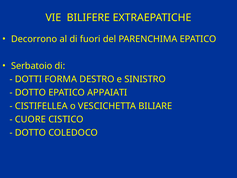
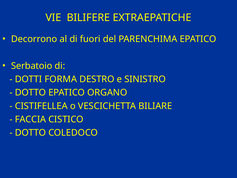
APPAIATI: APPAIATI -> ORGANO
CUORE: CUORE -> FACCIA
